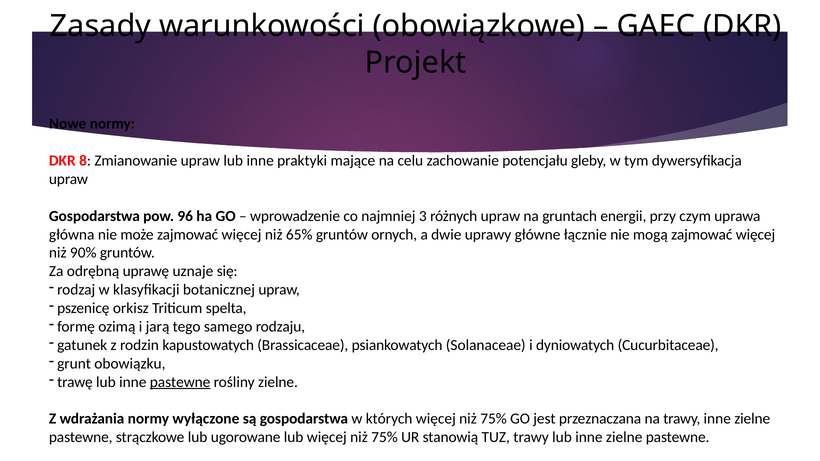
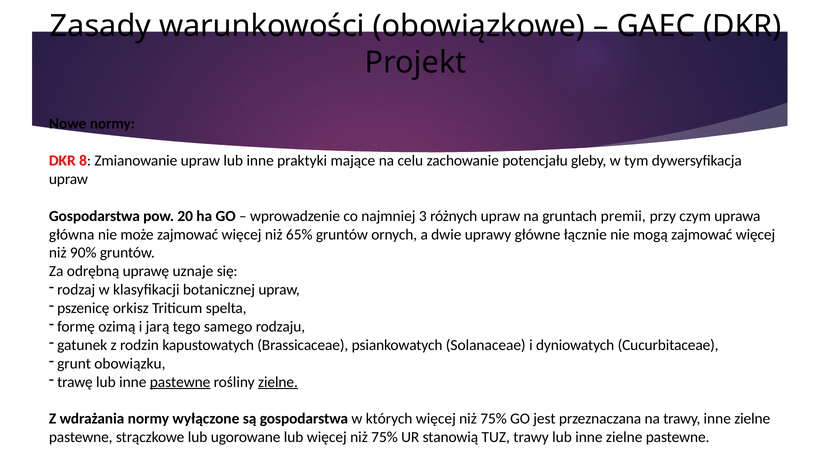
96: 96 -> 20
energii: energii -> premii
zielne at (278, 382) underline: none -> present
